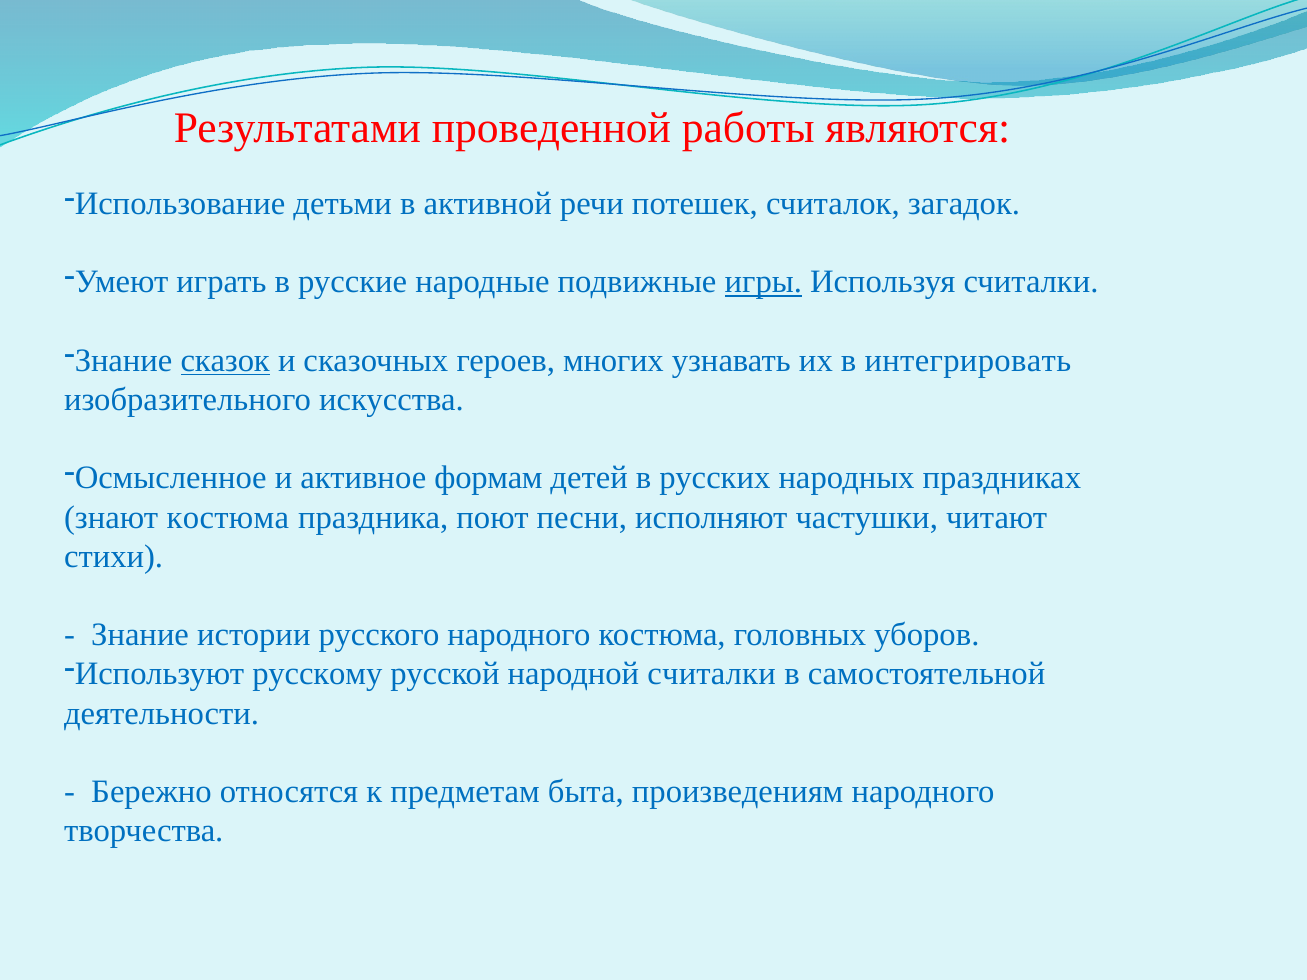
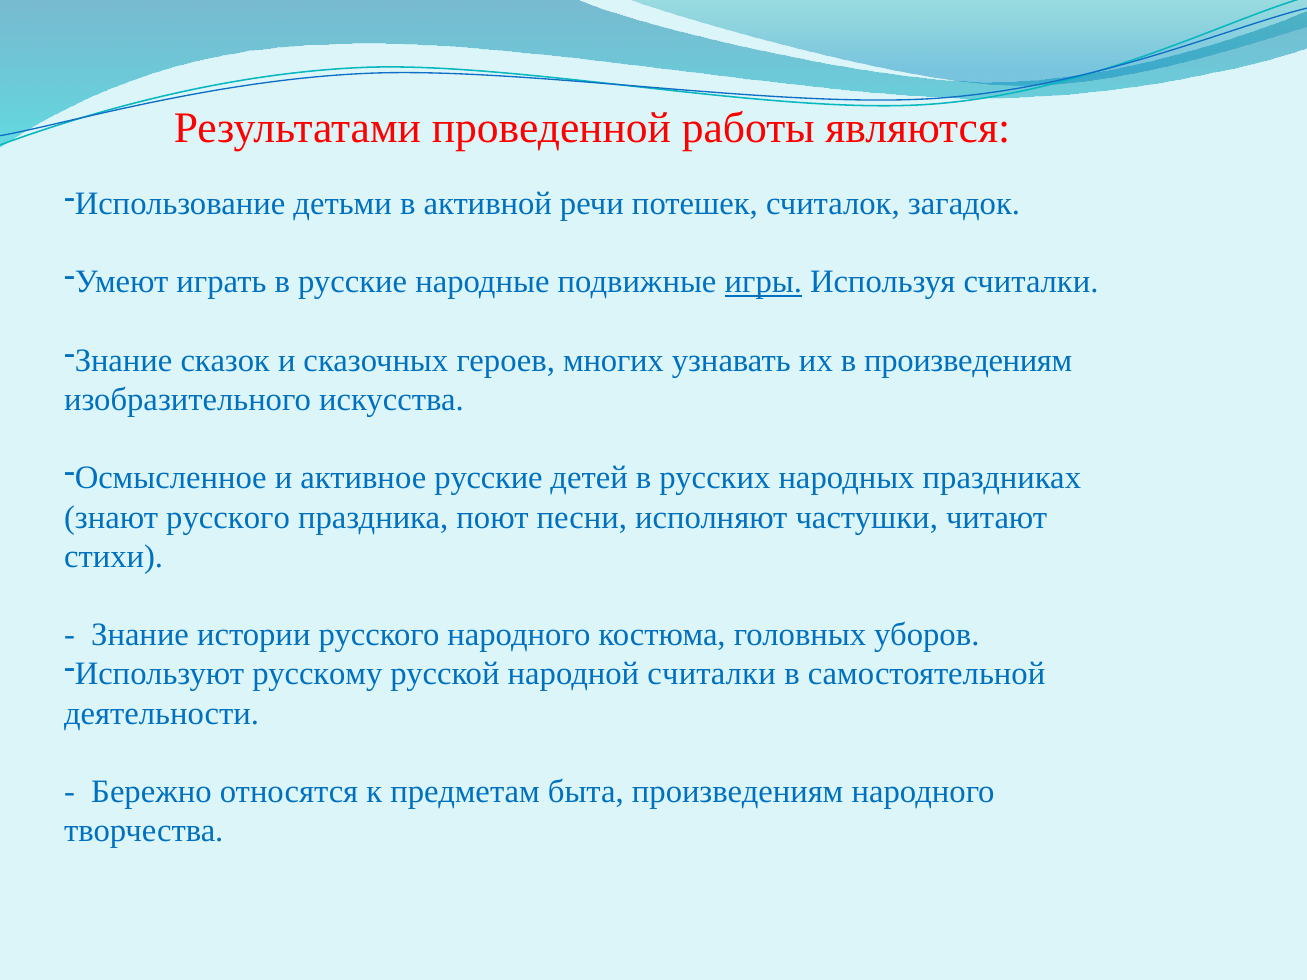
сказок underline: present -> none
в интегрировать: интегрировать -> произведениям
активное формам: формам -> русские
знают костюма: костюма -> русского
